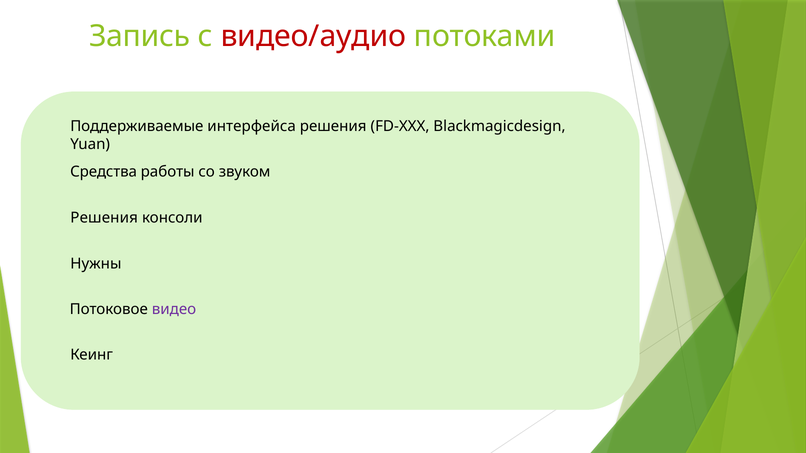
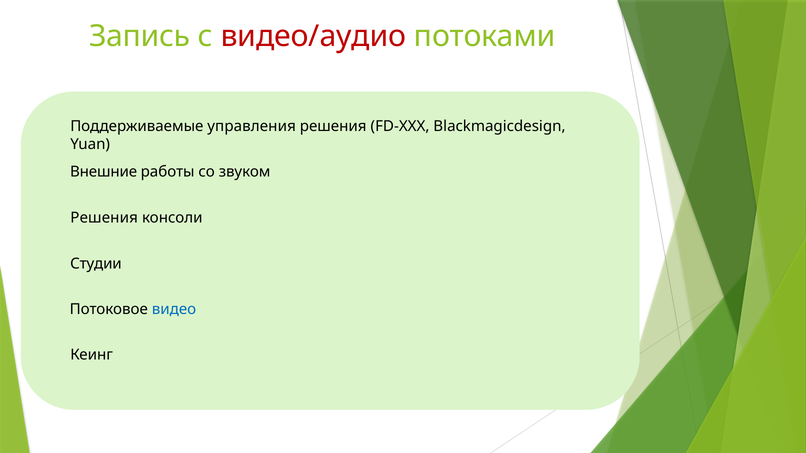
интерфейса: интерфейса -> управления
Средства: Средства -> Внешние
Нужны: Нужны -> Студии
видео colour: purple -> blue
